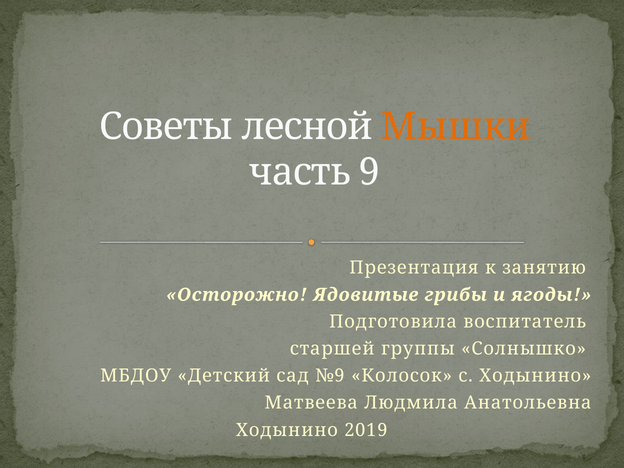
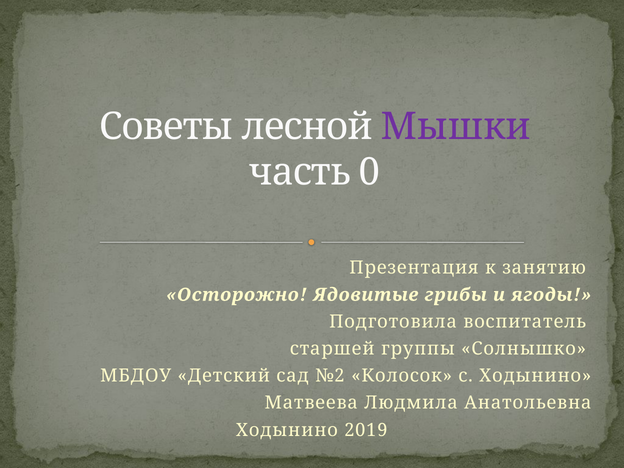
Мышки colour: orange -> purple
9: 9 -> 0
№9: №9 -> №2
